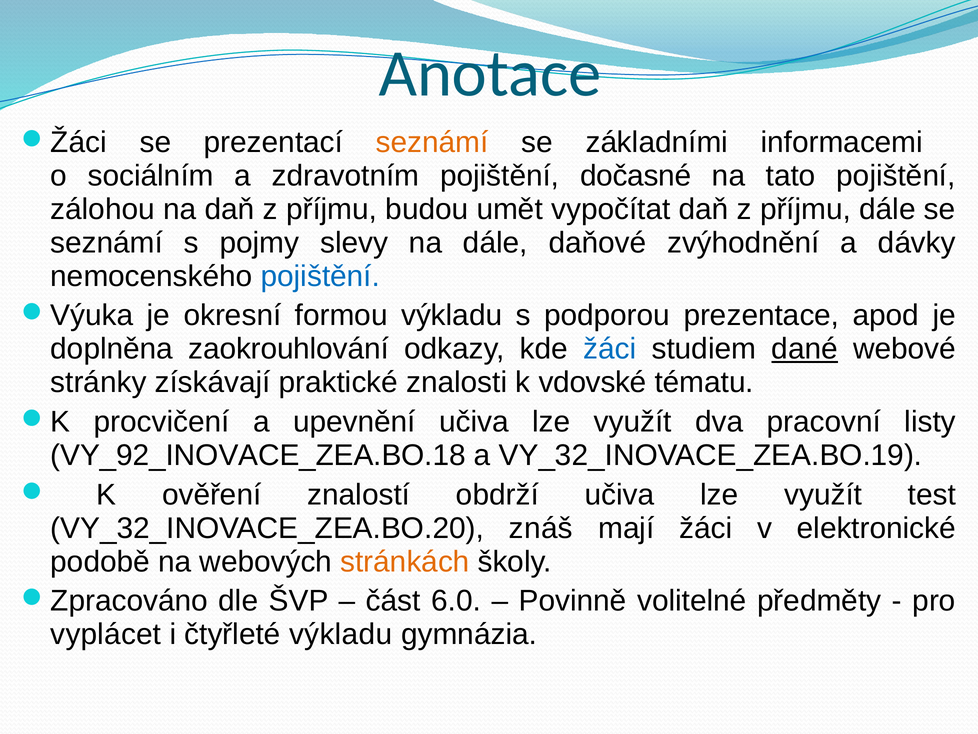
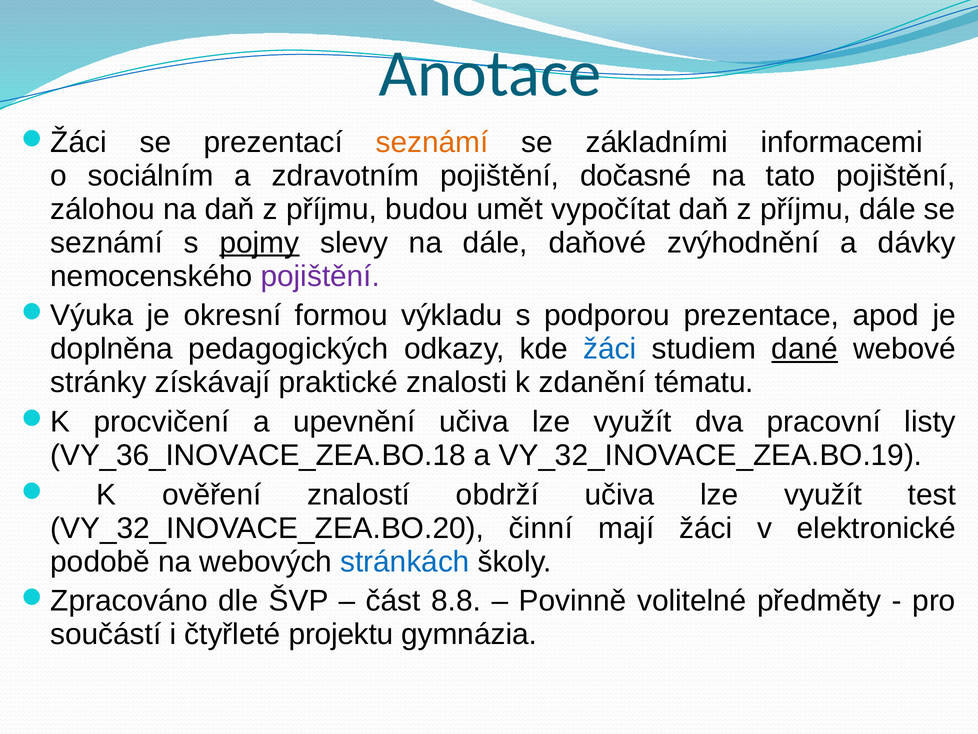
pojmy underline: none -> present
pojištění at (320, 276) colour: blue -> purple
zaokrouhlování: zaokrouhlování -> pedagogických
vdovské: vdovské -> zdanění
VY_92_INOVACE_ZEA.BO.18: VY_92_INOVACE_ZEA.BO.18 -> VY_36_INOVACE_ZEA.BO.18
znáš: znáš -> činní
stránkách colour: orange -> blue
6.0: 6.0 -> 8.8
vyplácet: vyplácet -> součástí
čtyřleté výkladu: výkladu -> projektu
